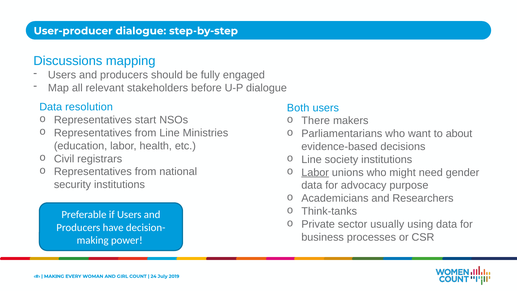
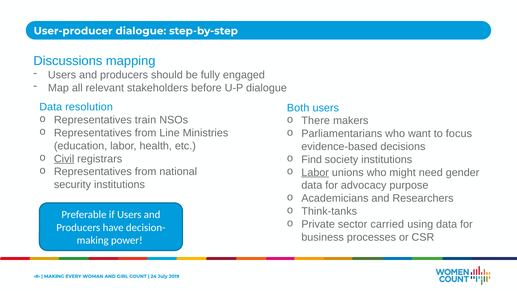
start: start -> train
about: about -> focus
Civil underline: none -> present
Line at (312, 159): Line -> Find
usually: usually -> carried
